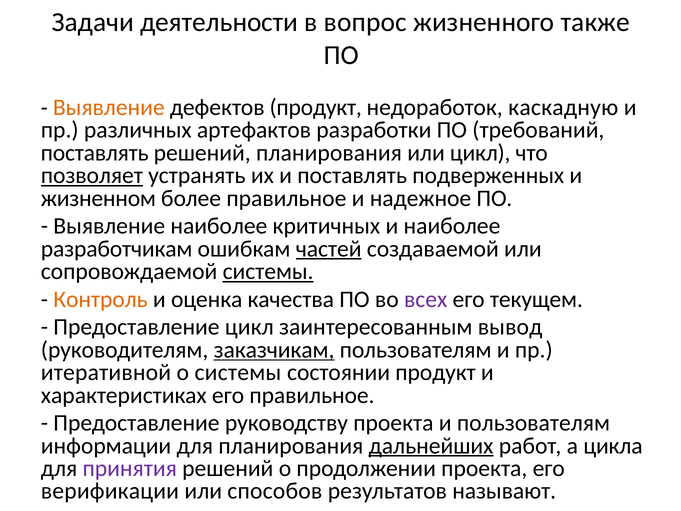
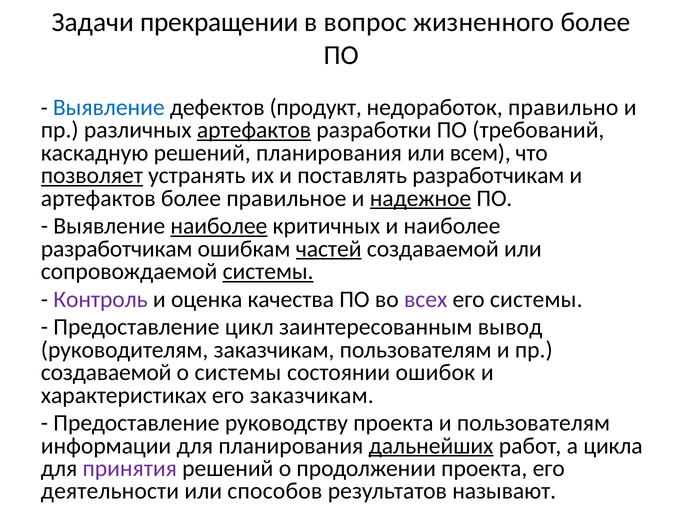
деятельности: деятельности -> прекращении
жизненного также: также -> более
Выявление at (109, 107) colour: orange -> blue
каскадную: каскадную -> правильно
артефактов at (254, 130) underline: none -> present
поставлять at (95, 153): поставлять -> каскадную
или цикл: цикл -> всем
поставлять подверженных: подверженных -> разработчикам
жизненном at (98, 198): жизненном -> артефактов
надежное underline: none -> present
наиболее at (219, 226) underline: none -> present
Контроль colour: orange -> purple
его текущем: текущем -> системы
заказчикам at (274, 350) underline: present -> none
итеративной at (106, 372): итеративной -> создаваемой
состоянии продукт: продукт -> ошибок
его правильное: правильное -> заказчикам
верификации: верификации -> деятельности
